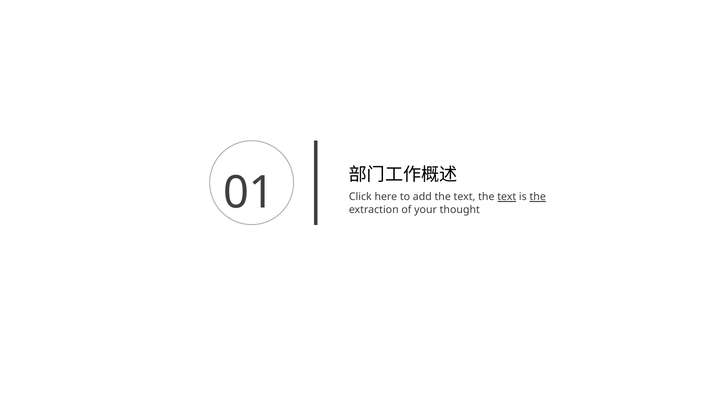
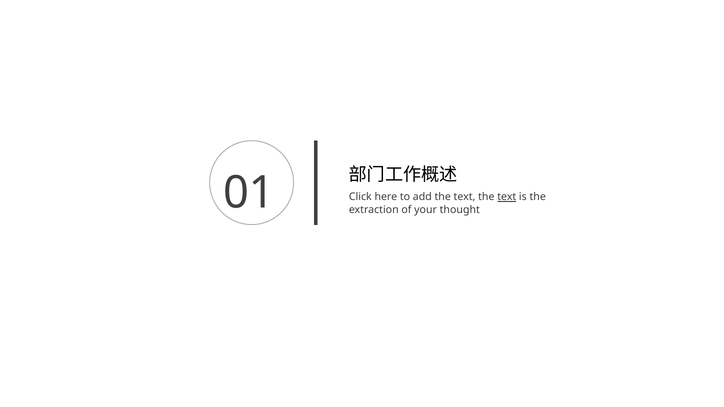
the at (538, 197) underline: present -> none
